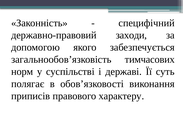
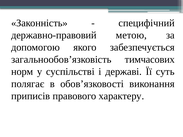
заходи: заходи -> метою
